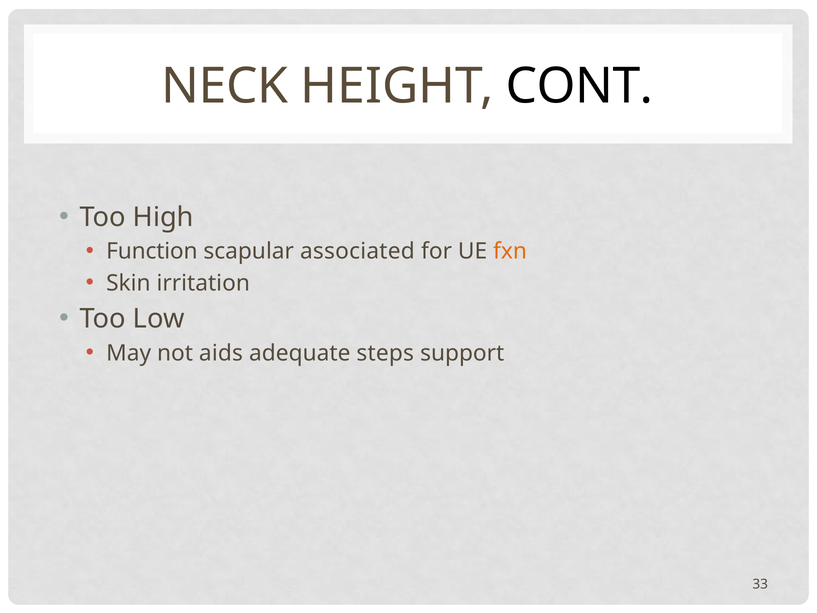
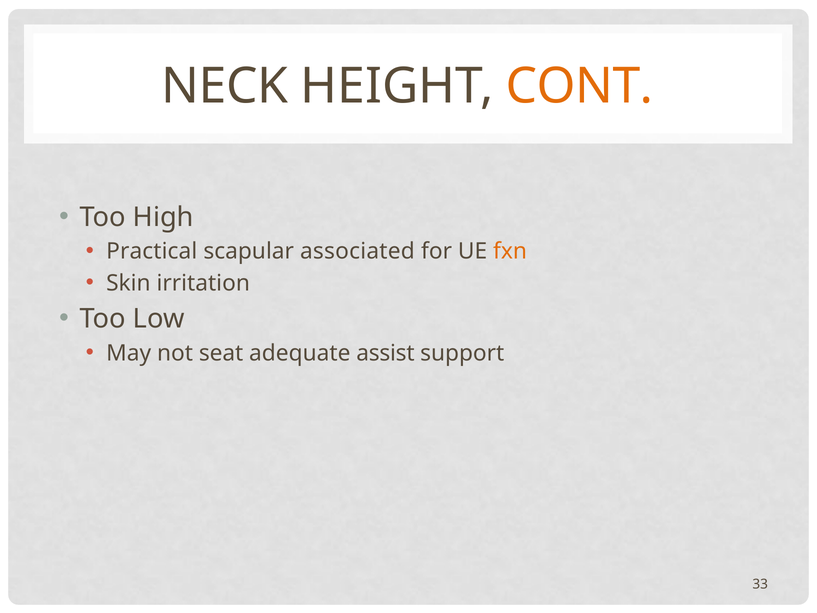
CONT colour: black -> orange
Function: Function -> Practical
aids: aids -> seat
steps: steps -> assist
